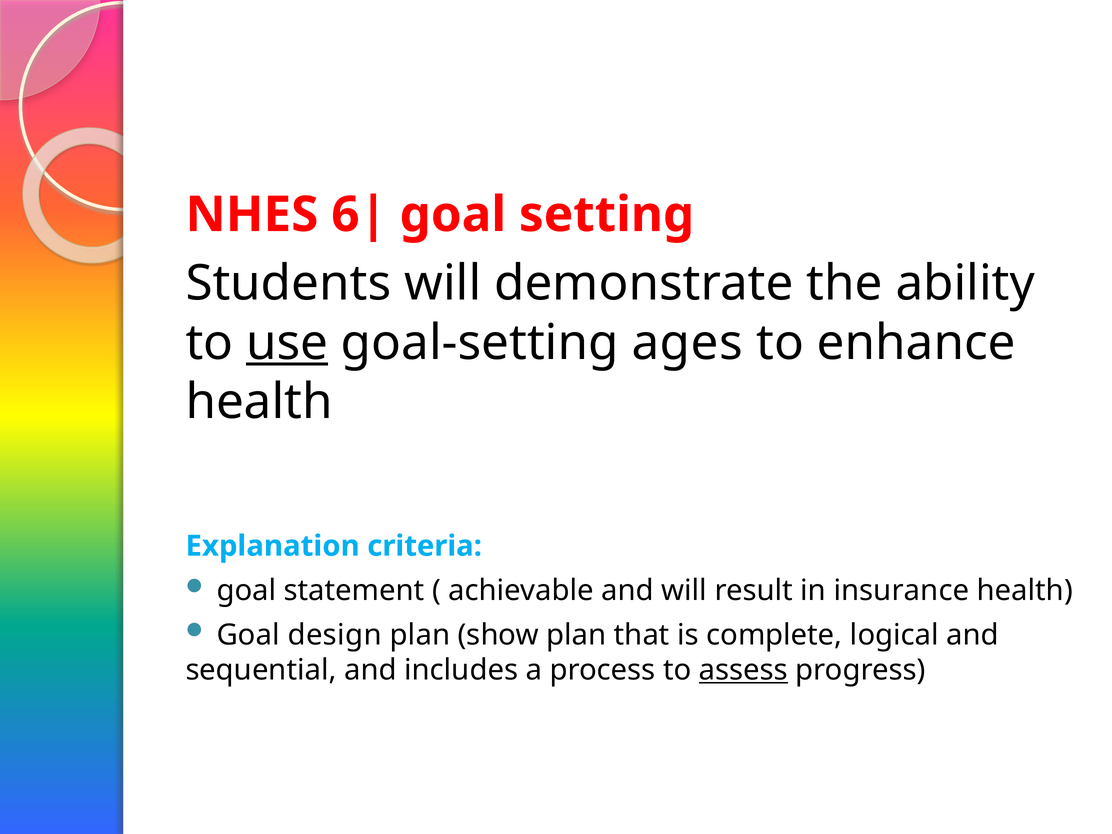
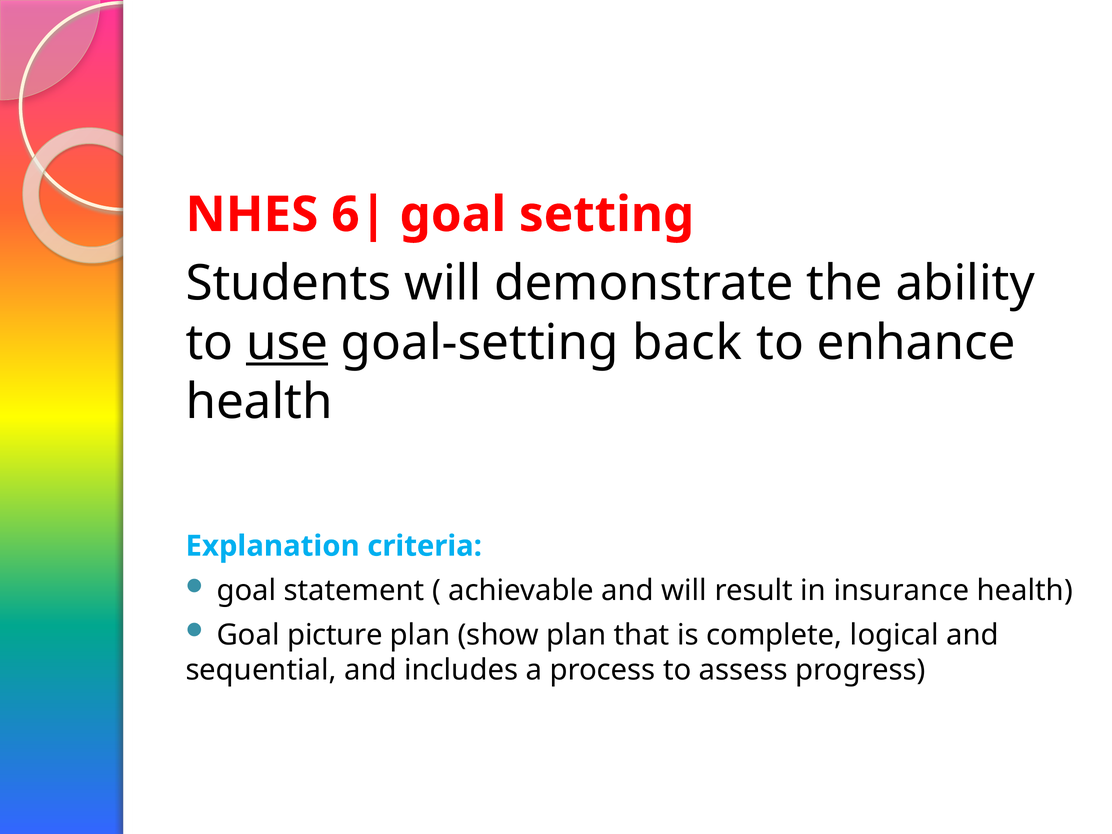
ages: ages -> back
design: design -> picture
assess underline: present -> none
